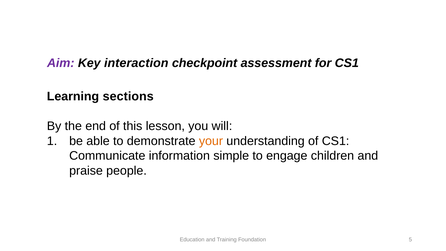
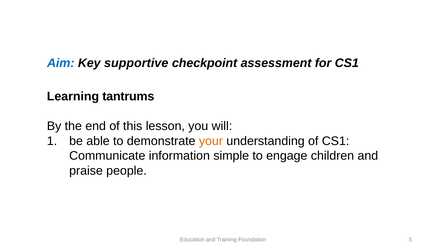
Aim colour: purple -> blue
interaction: interaction -> supportive
sections: sections -> tantrums
